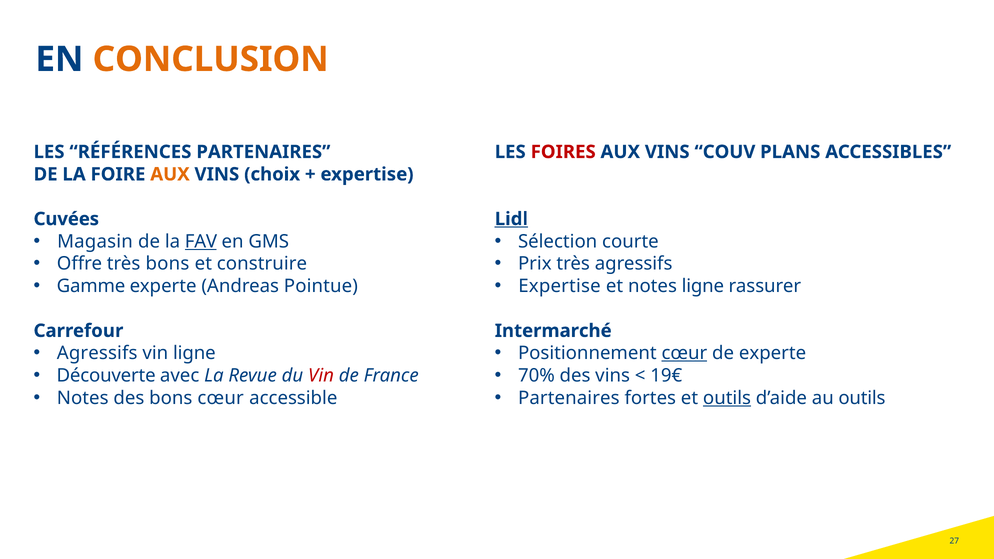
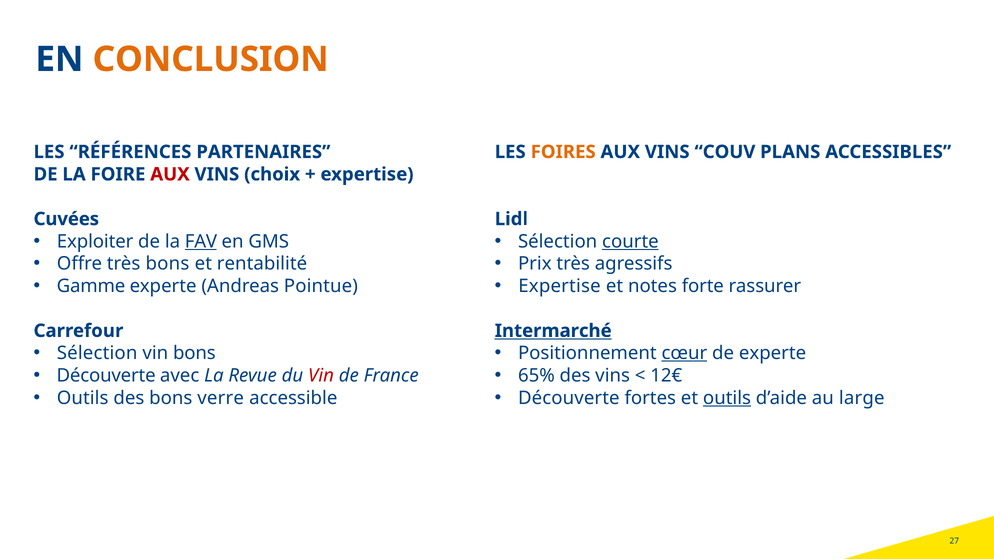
FOIRES colour: red -> orange
AUX at (170, 174) colour: orange -> red
Lidl underline: present -> none
Magasin: Magasin -> Exploiter
courte underline: none -> present
construire: construire -> rentabilité
notes ligne: ligne -> forte
Intermarché underline: none -> present
Agressifs at (97, 353): Agressifs -> Sélection
vin ligne: ligne -> bons
70%: 70% -> 65%
19€: 19€ -> 12€
Notes at (83, 398): Notes -> Outils
bons cœur: cœur -> verre
Partenaires at (569, 398): Partenaires -> Découverte
au outils: outils -> large
